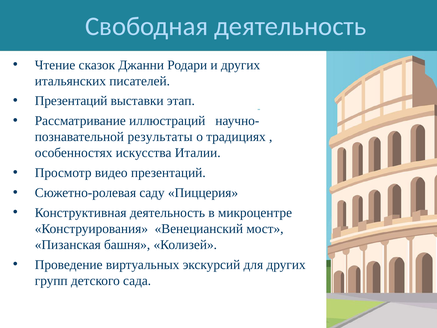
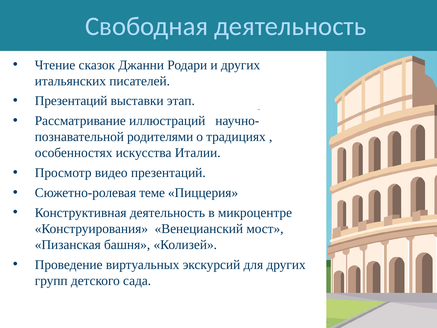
результаты: результаты -> родителями
саду: саду -> теме
